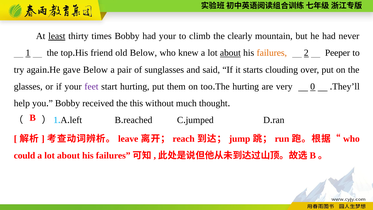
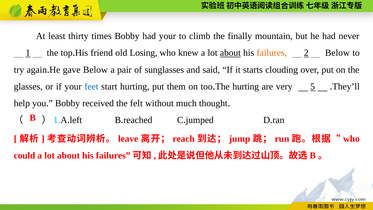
least underline: present -> none
clearly: clearly -> finally
old Below: Below -> Losing
2 Peeper: Peeper -> Below
feet colour: purple -> blue
0: 0 -> 5
this: this -> felt
